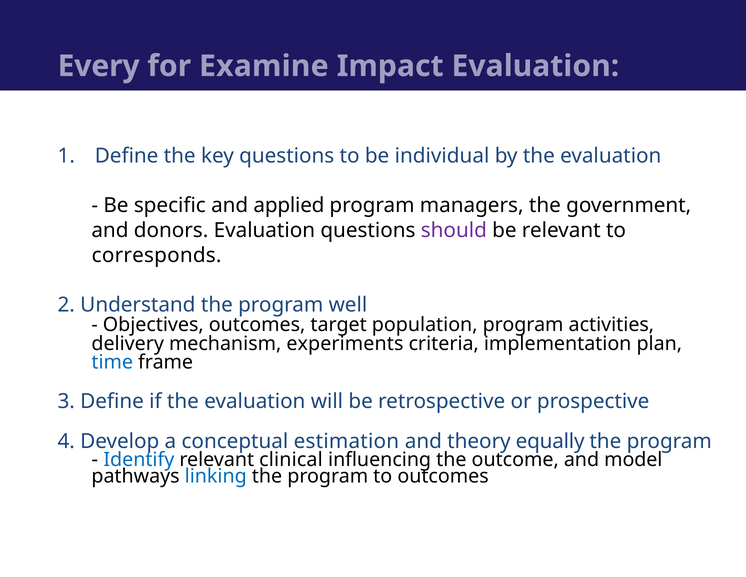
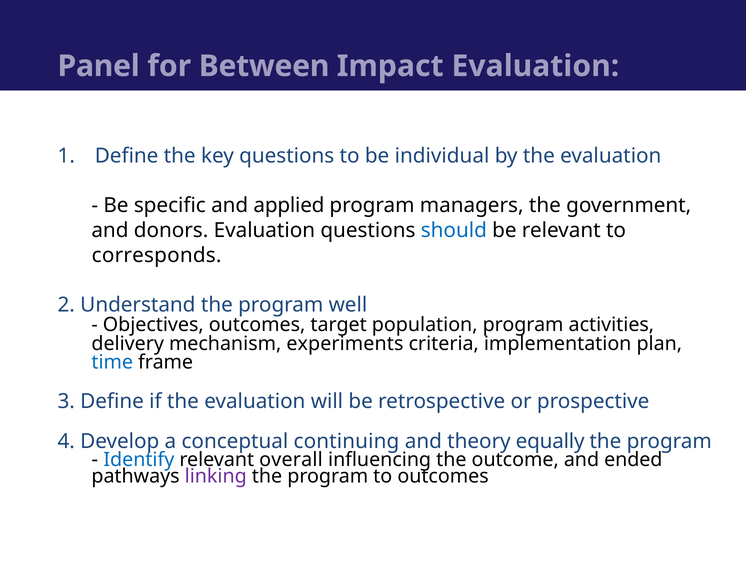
Every: Every -> Panel
Examine: Examine -> Between
should colour: purple -> blue
estimation: estimation -> continuing
clinical: clinical -> overall
model: model -> ended
linking colour: blue -> purple
